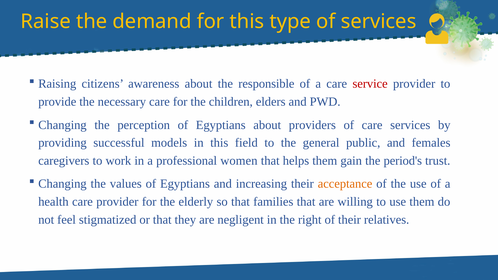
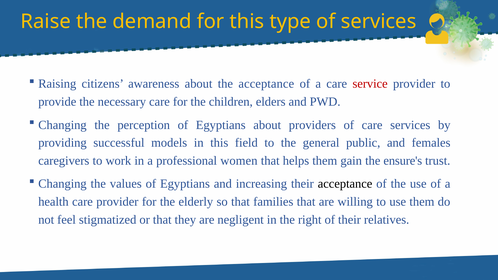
the responsible: responsible -> acceptance
period's: period's -> ensure's
acceptance at (345, 184) colour: orange -> black
